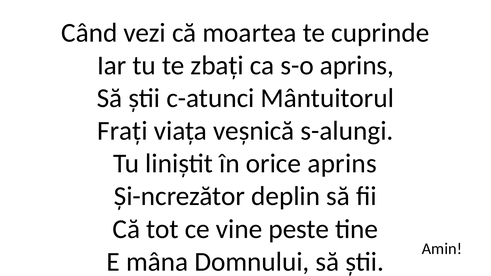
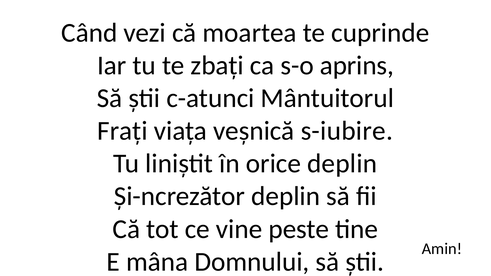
s-alungi: s-alungi -> s-iubire
orice aprins: aprins -> deplin
